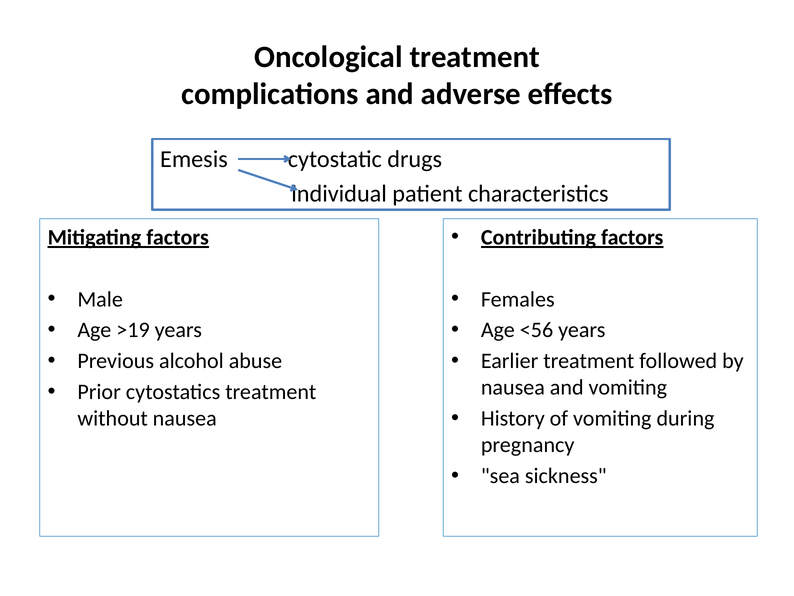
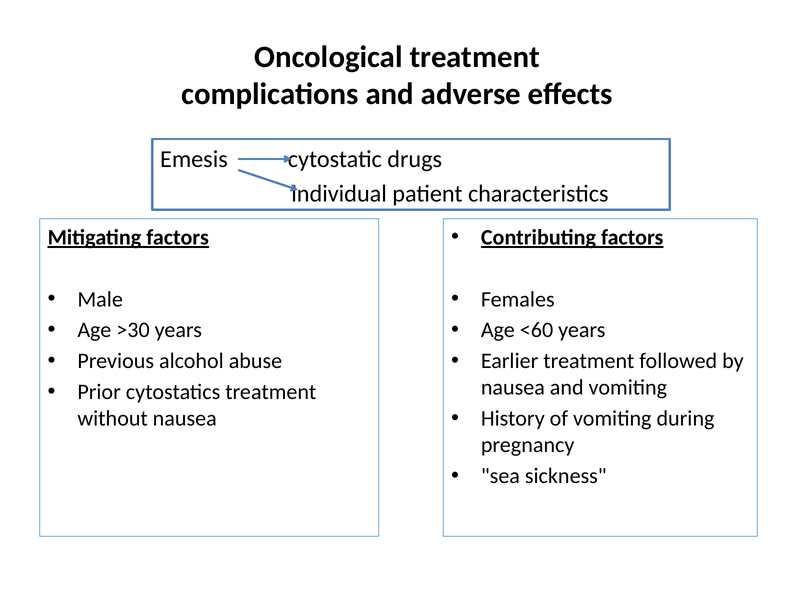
>19: >19 -> >30
<56: <56 -> <60
